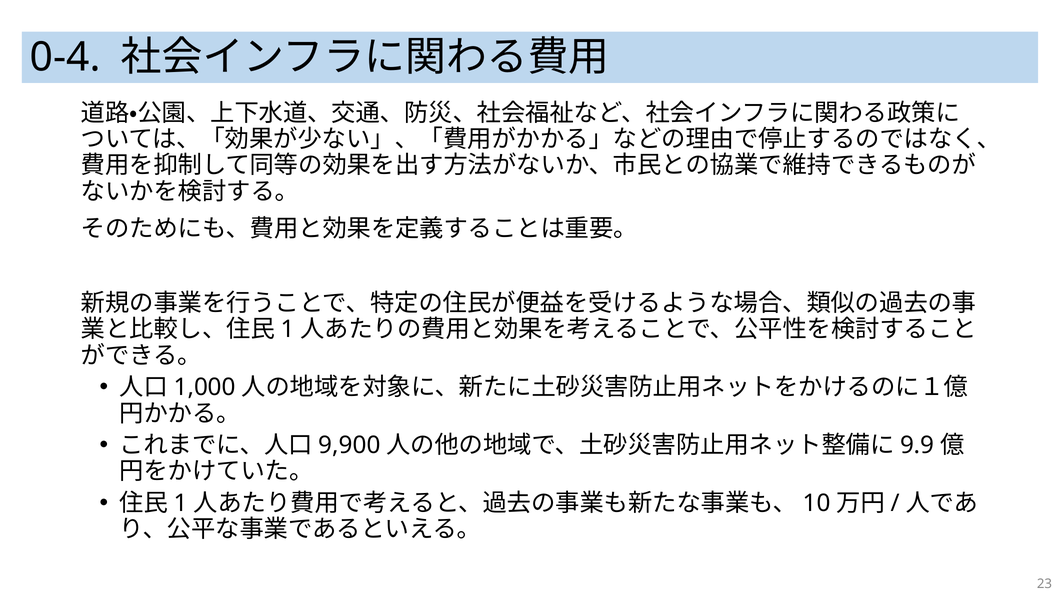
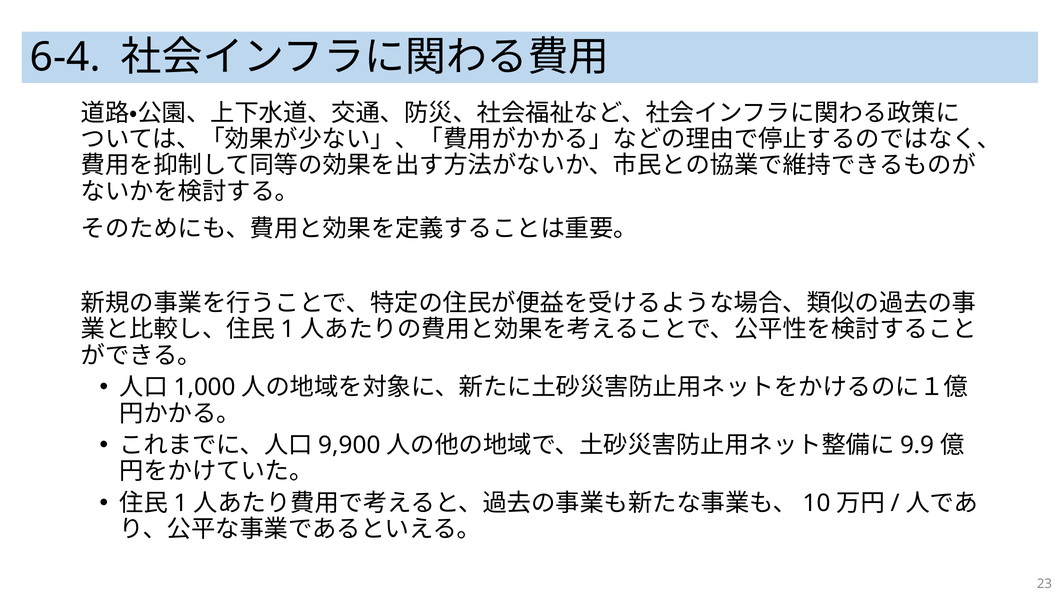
0-4: 0-4 -> 6-4
